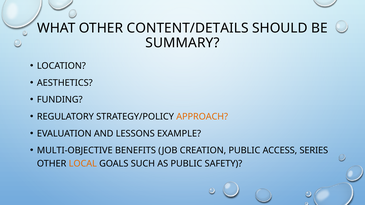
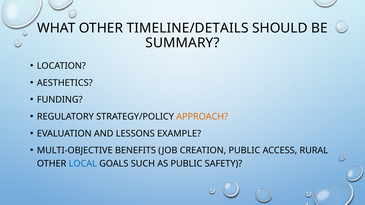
CONTENT/DETAILS: CONTENT/DETAILS -> TIMELINE/DETAILS
SERIES: SERIES -> RURAL
LOCAL colour: orange -> blue
